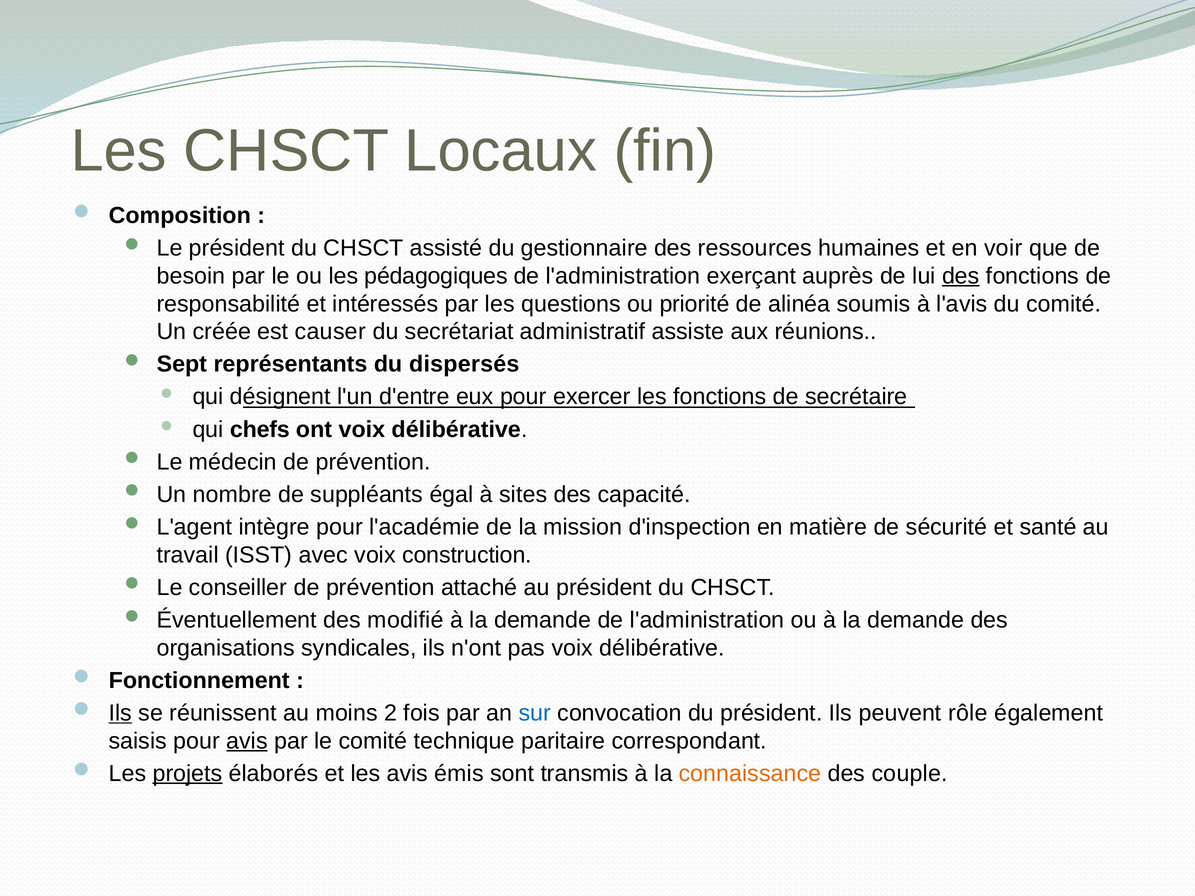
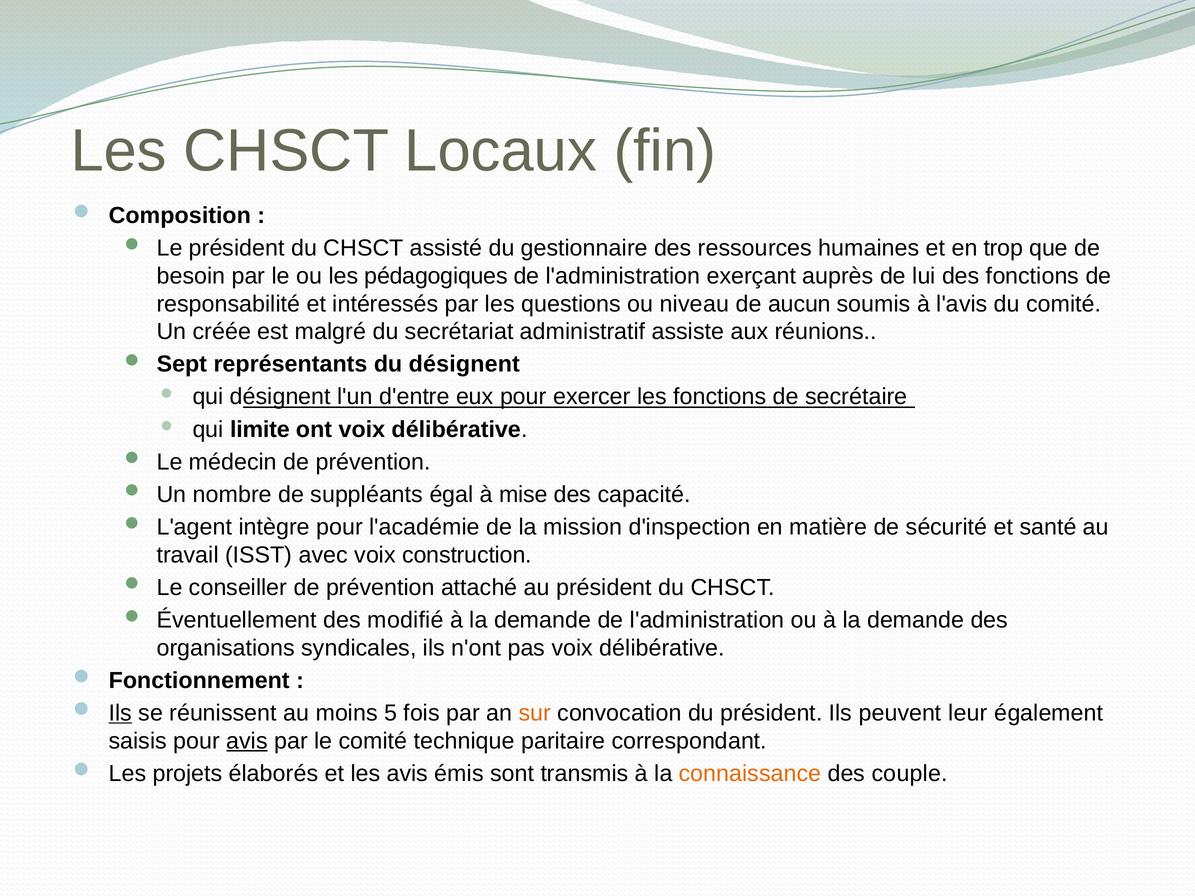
voir: voir -> trop
des at (961, 276) underline: present -> none
priorité: priorité -> niveau
alinéa: alinéa -> aucun
causer: causer -> malgré
du dispersés: dispersés -> désignent
chefs: chefs -> limite
sites: sites -> mise
2: 2 -> 5
sur colour: blue -> orange
rôle: rôle -> leur
projets underline: present -> none
